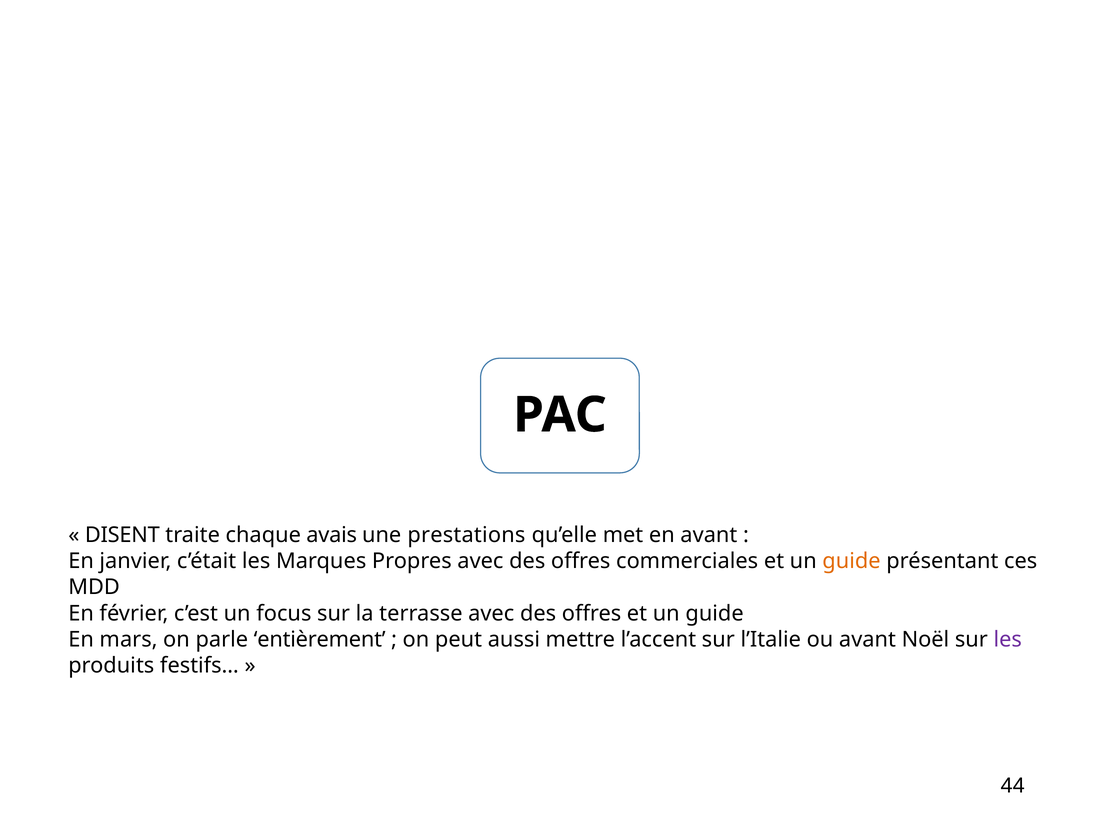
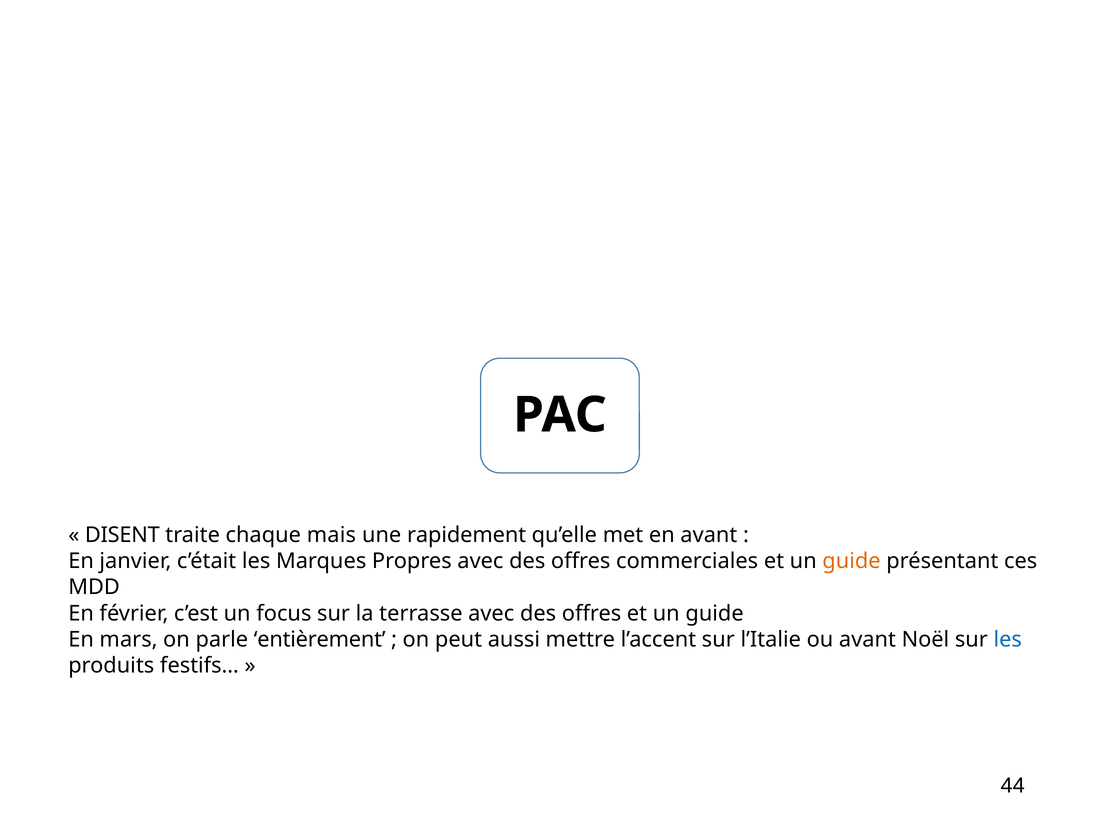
avais: avais -> mais
prestations: prestations -> rapidement
les at (1008, 640) colour: purple -> blue
